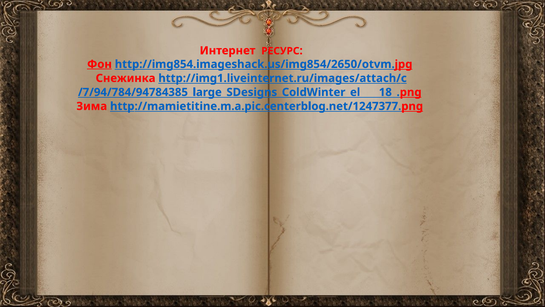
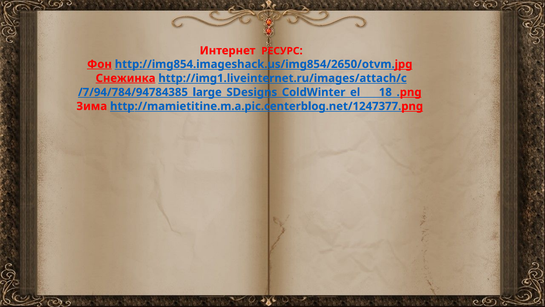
Снежинка underline: none -> present
